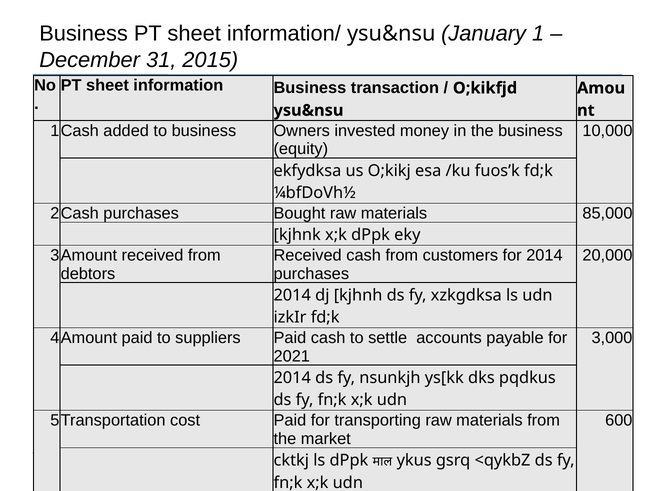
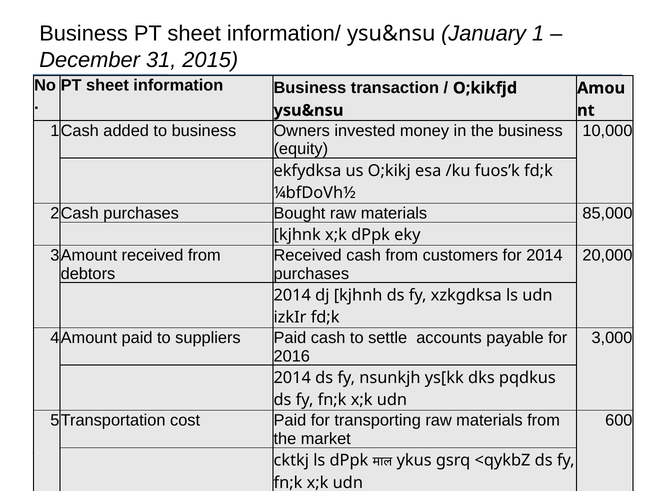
2021: 2021 -> 2016
